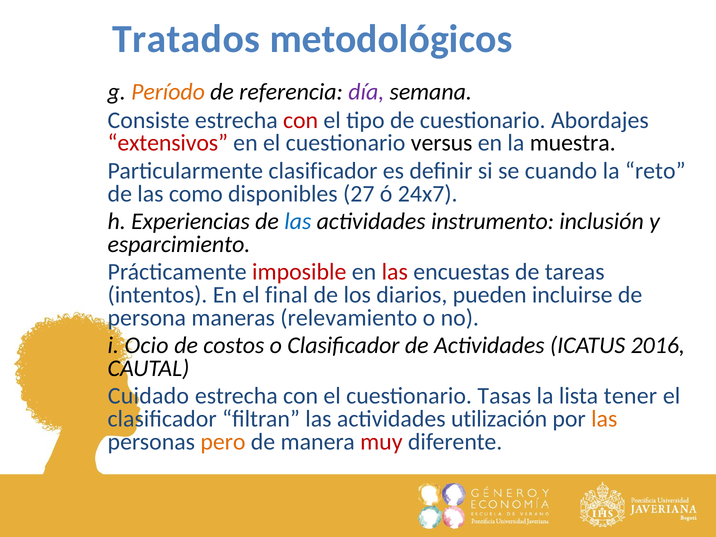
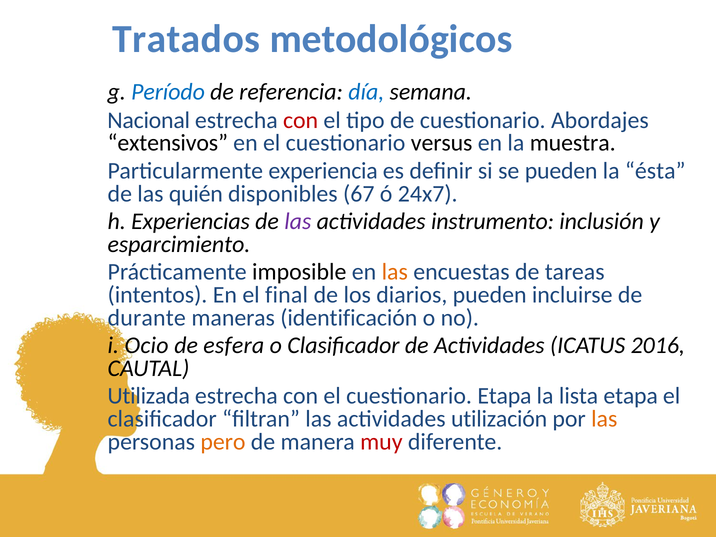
Período colour: orange -> blue
día colour: purple -> blue
Consiste: Consiste -> Nacional
extensivos colour: red -> black
Particularmente clasificador: clasificador -> experiencia
se cuando: cuando -> pueden
reto: reto -> ésta
como: como -> quién
27: 27 -> 67
las at (298, 221) colour: blue -> purple
imposible colour: red -> black
las at (395, 272) colour: red -> orange
persona: persona -> durante
relevamiento: relevamiento -> identificación
costos: costos -> esfera
Cuidado: Cuidado -> Utilizada
cuestionario Tasas: Tasas -> Etapa
lista tener: tener -> etapa
